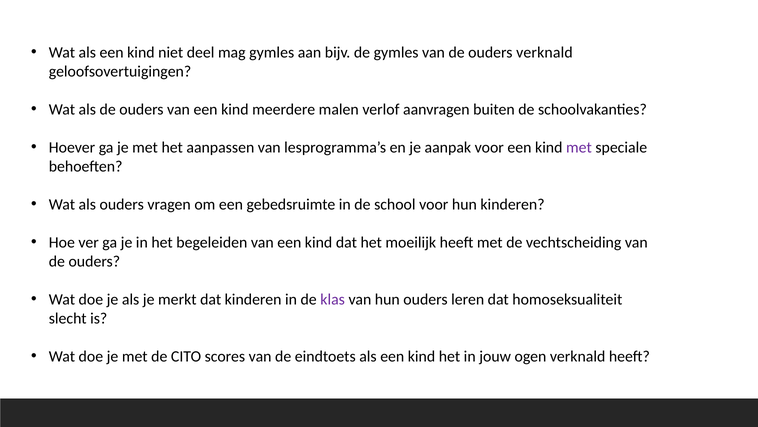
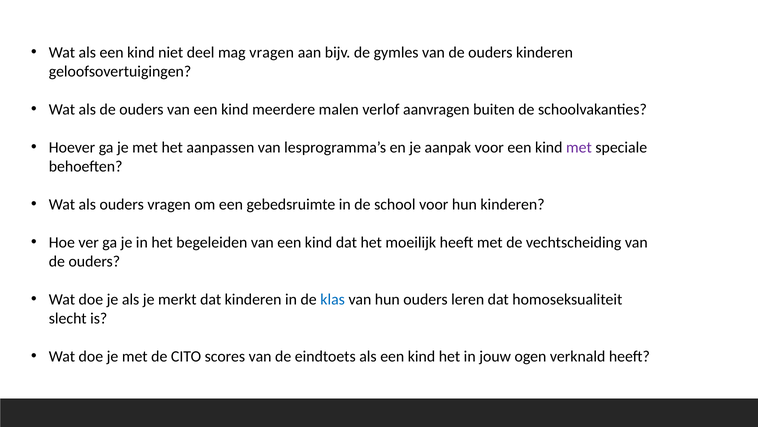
mag gymles: gymles -> vragen
ouders verknald: verknald -> kinderen
klas colour: purple -> blue
